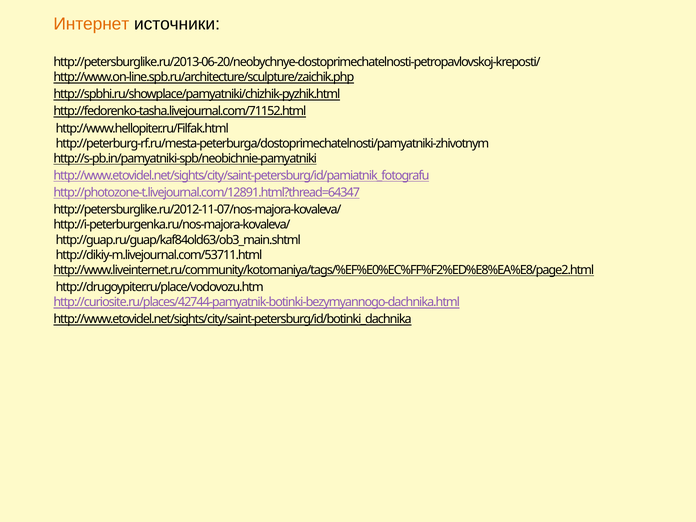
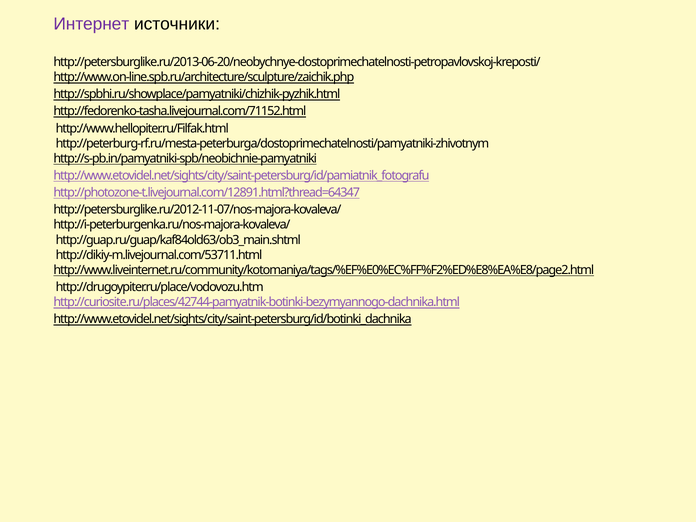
Интернет colour: orange -> purple
